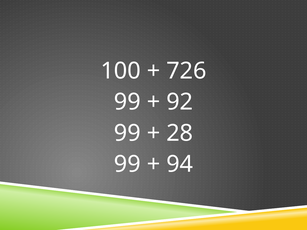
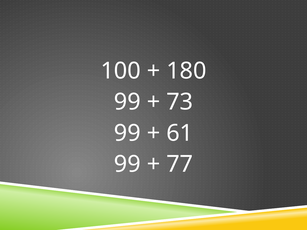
726: 726 -> 180
92: 92 -> 73
28: 28 -> 61
94: 94 -> 77
